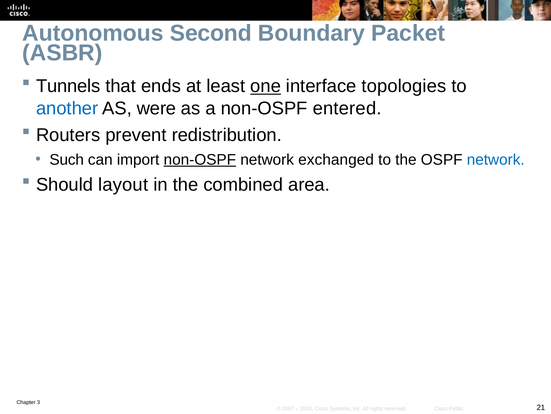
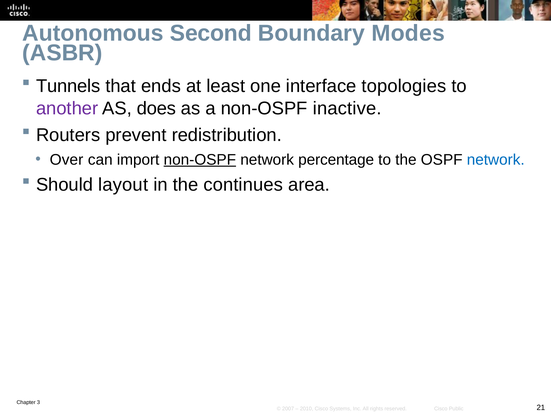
Packet: Packet -> Modes
one underline: present -> none
another colour: blue -> purple
were: were -> does
entered: entered -> inactive
Such: Such -> Over
exchanged: exchanged -> percentage
combined: combined -> continues
